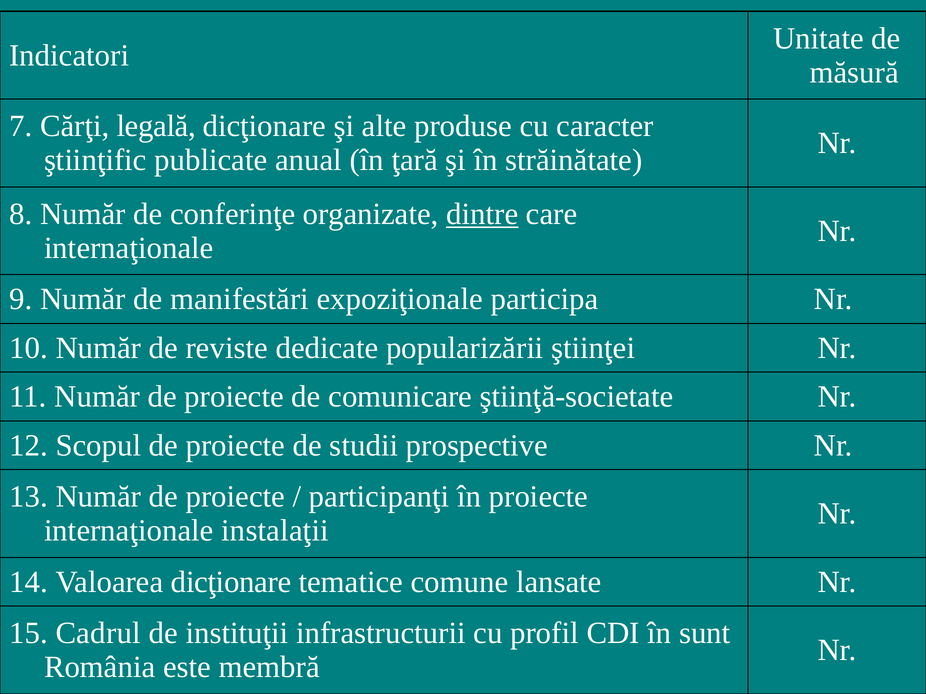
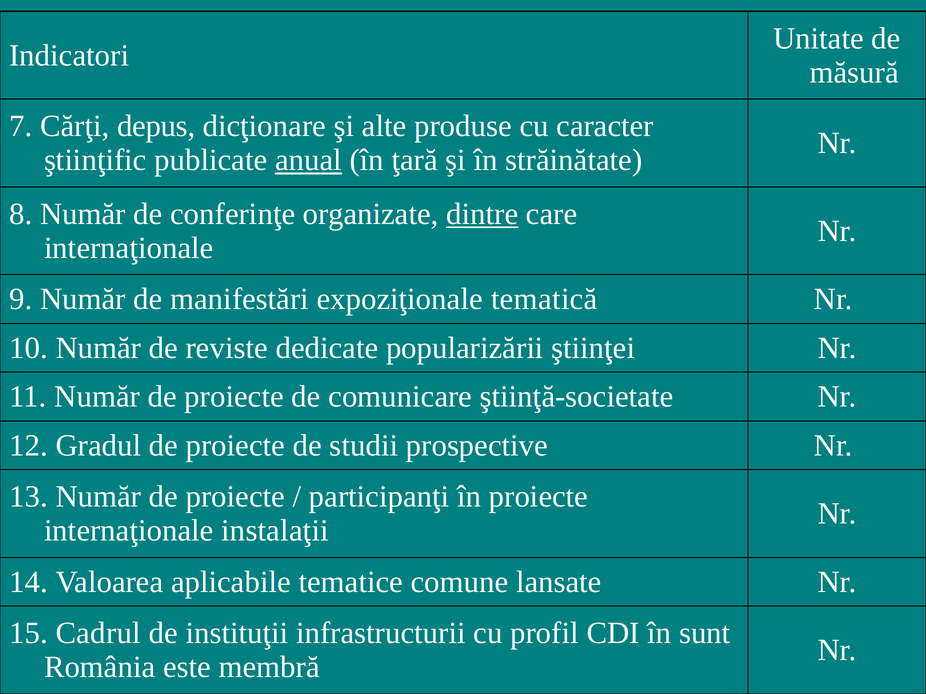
legală: legală -> depus
anual underline: none -> present
participa: participa -> tematică
Scopul: Scopul -> Gradul
Valoarea dicţionare: dicţionare -> aplicabile
